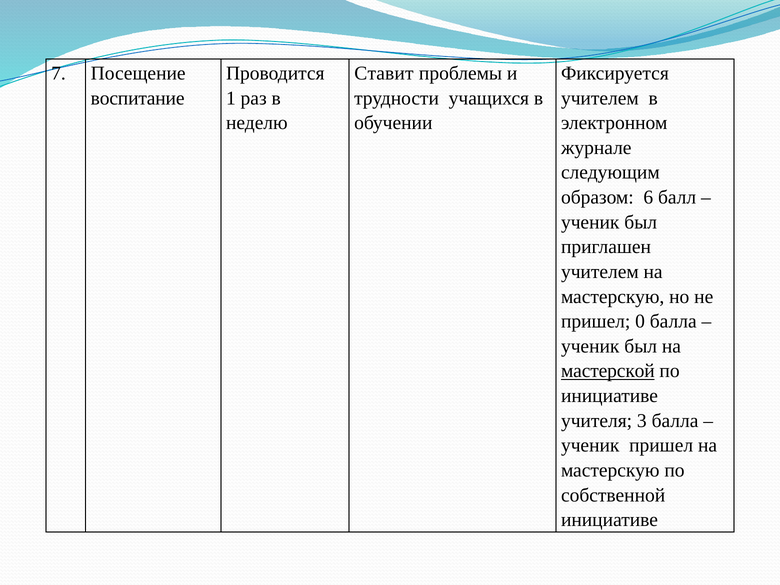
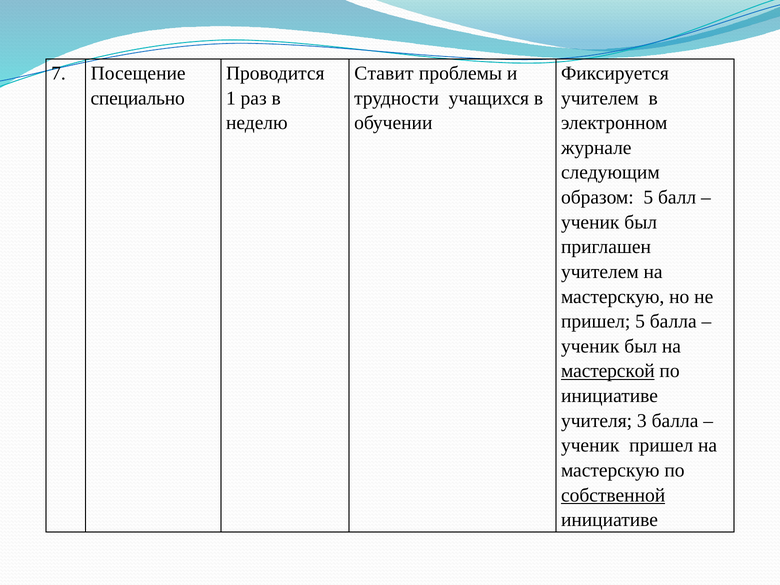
воспитание: воспитание -> специально
образом 6: 6 -> 5
пришел 0: 0 -> 5
собственной underline: none -> present
